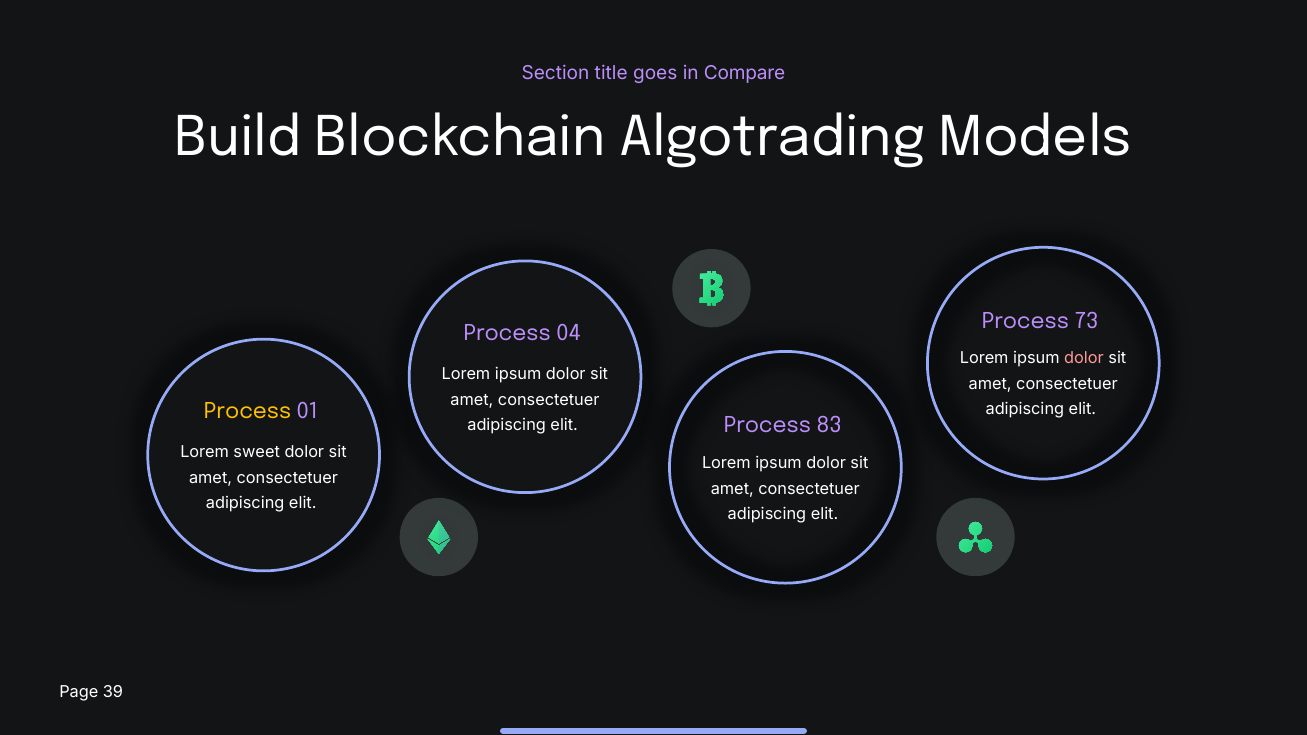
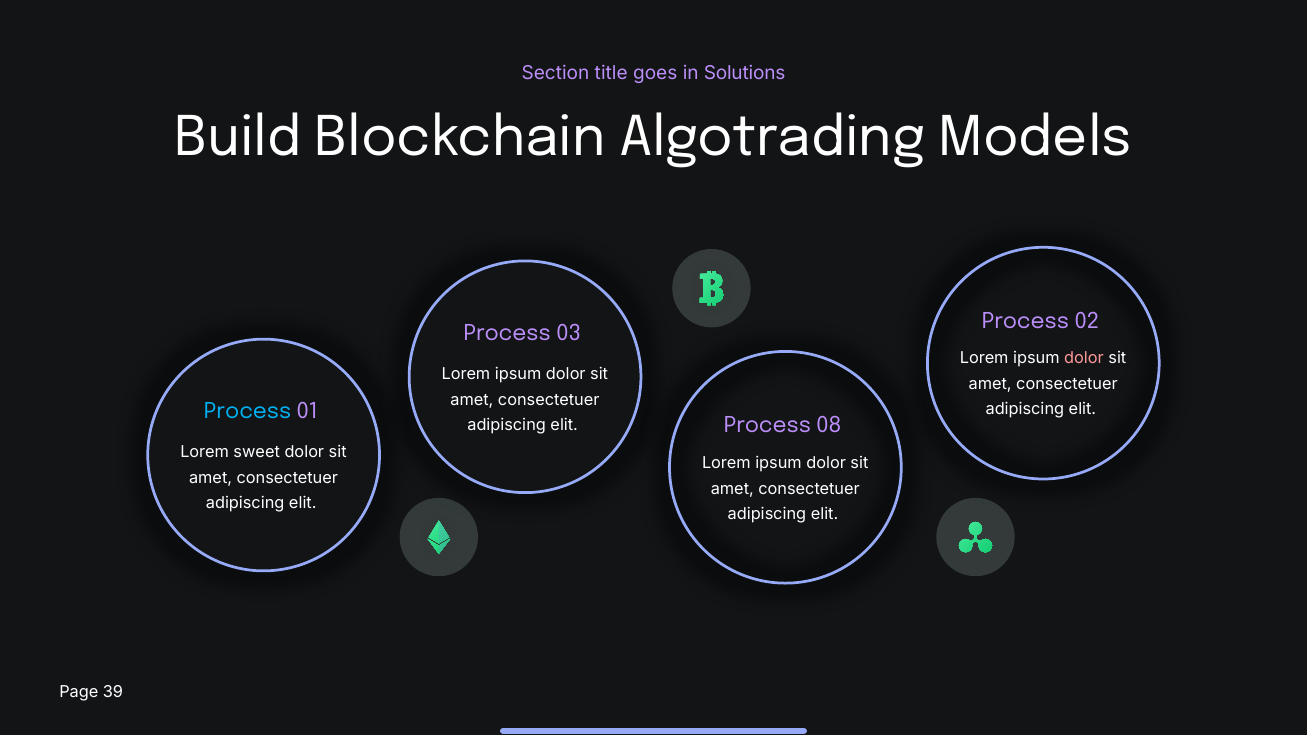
Compare: Compare -> Solutions
73: 73 -> 02
04: 04 -> 03
Process at (248, 411) colour: yellow -> light blue
83: 83 -> 08
